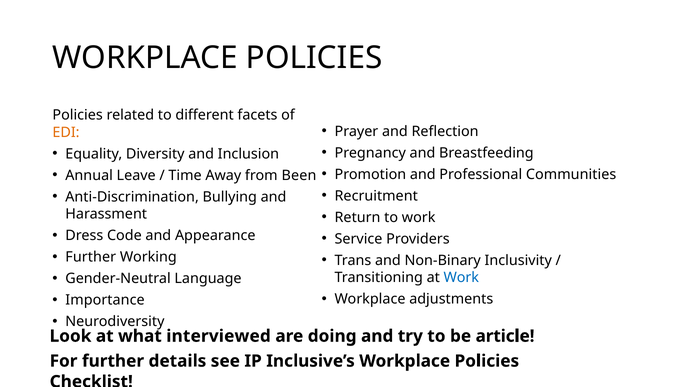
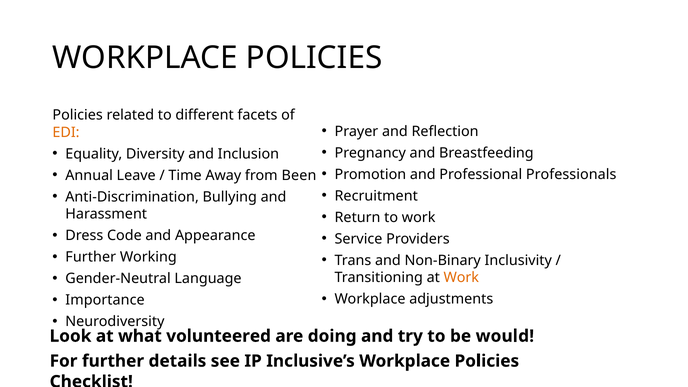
Communities: Communities -> Professionals
Work at (461, 278) colour: blue -> orange
interviewed: interviewed -> volunteered
article: article -> would
